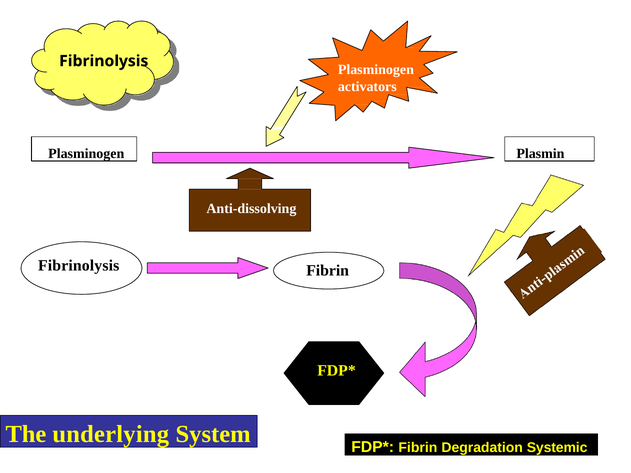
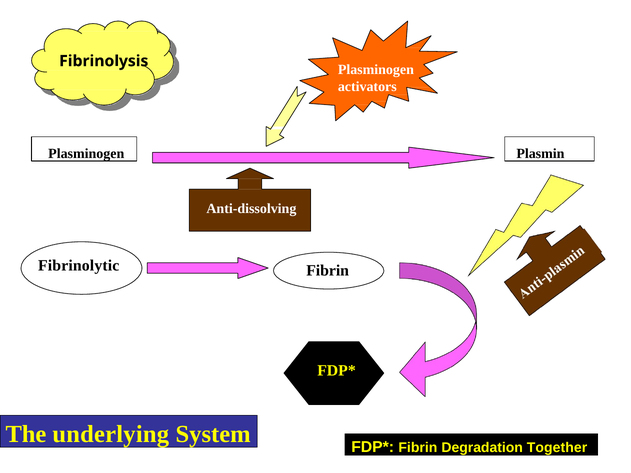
Fibrinolysis at (79, 266): Fibrinolysis -> Fibrinolytic
Systemic: Systemic -> Together
